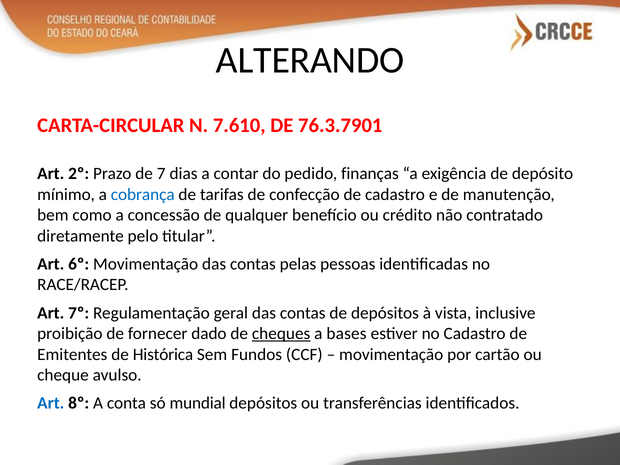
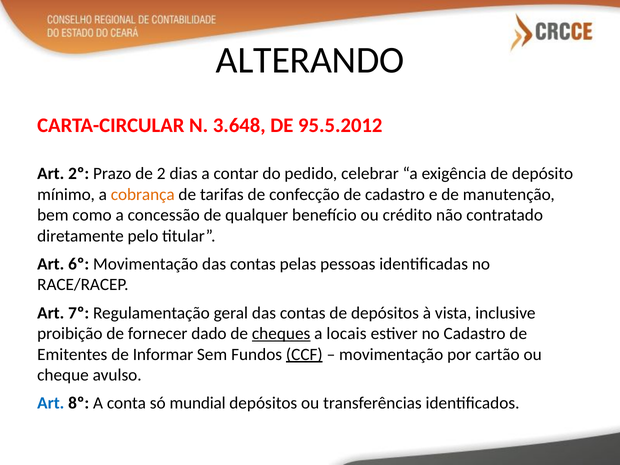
7.610: 7.610 -> 3.648
76.3.7901: 76.3.7901 -> 95.5.2012
7: 7 -> 2
finanças: finanças -> celebrar
cobrança colour: blue -> orange
bases: bases -> locais
Histórica: Histórica -> Informar
CCF underline: none -> present
